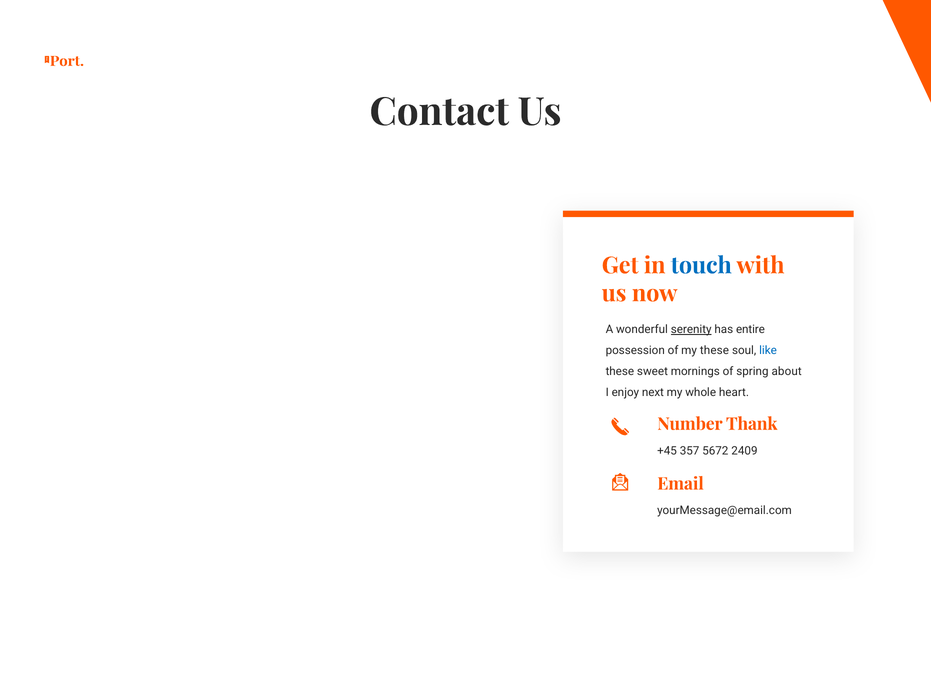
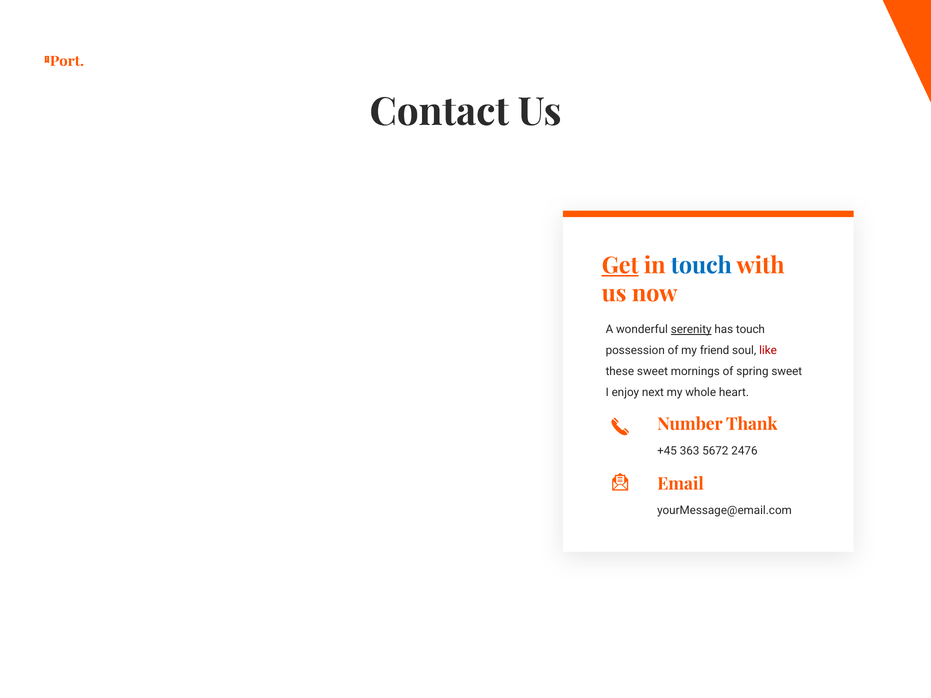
Get underline: none -> present
has entire: entire -> touch
my these: these -> friend
like colour: blue -> red
spring about: about -> sweet
357: 357 -> 363
2409: 2409 -> 2476
